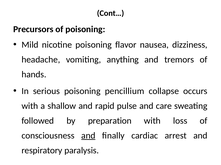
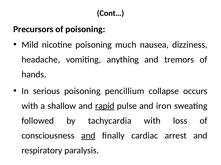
flavor: flavor -> much
rapid underline: none -> present
care: care -> iron
preparation: preparation -> tachycardia
